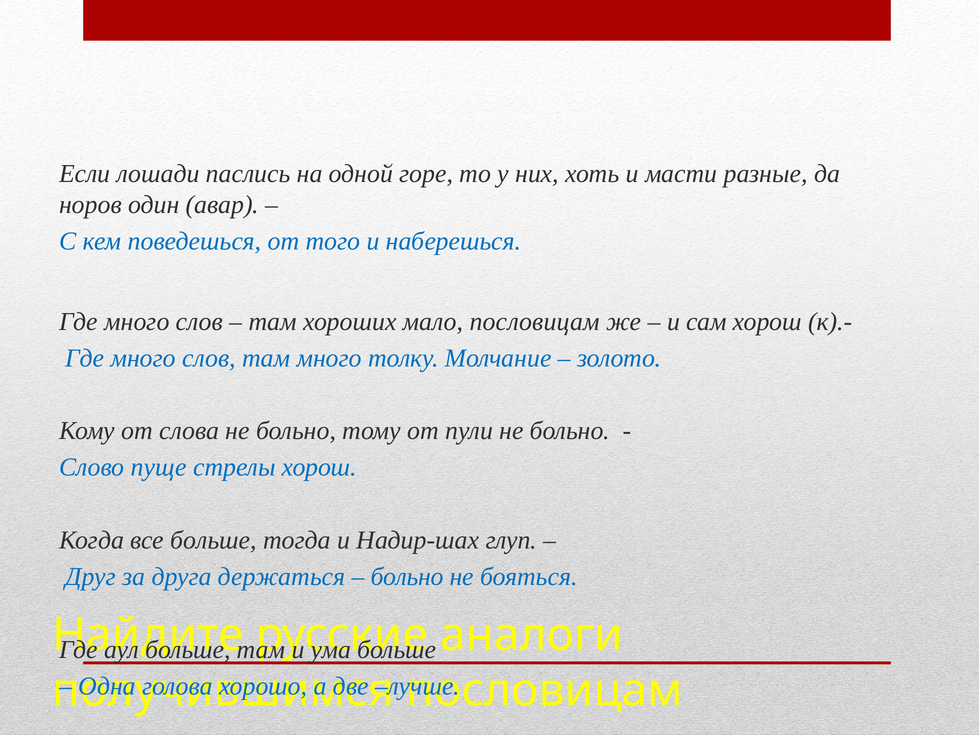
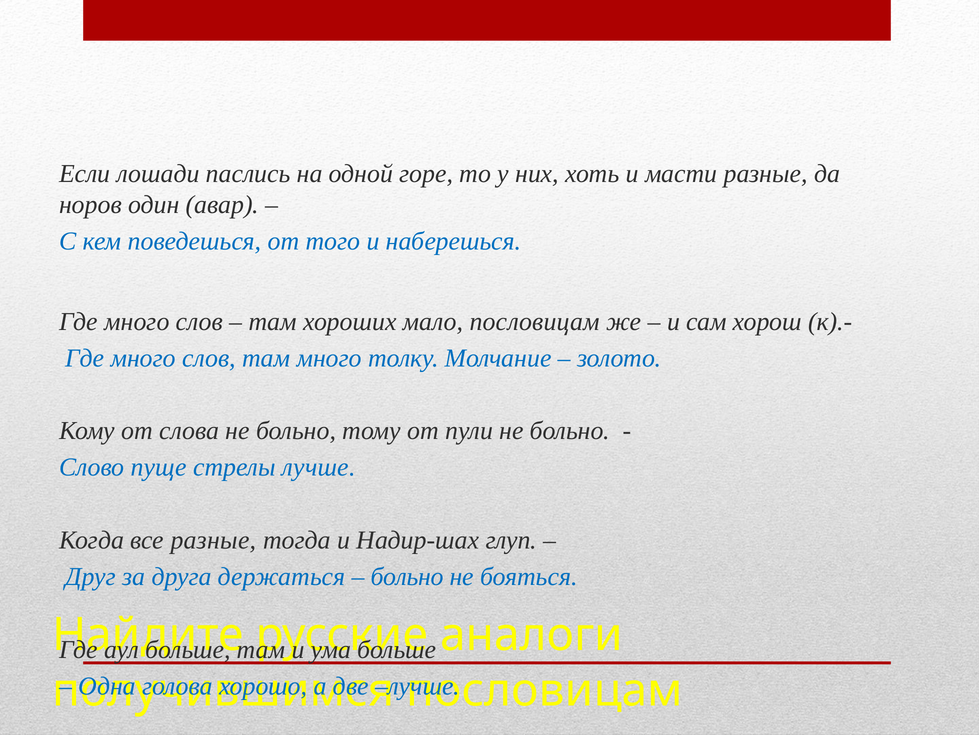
стрелы хорош: хорош -> лучше
все больше: больше -> разные
